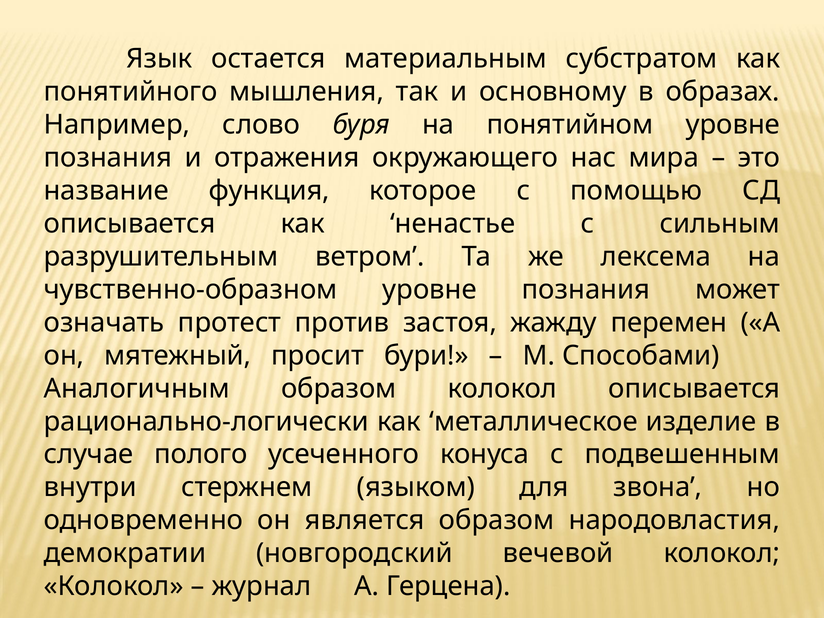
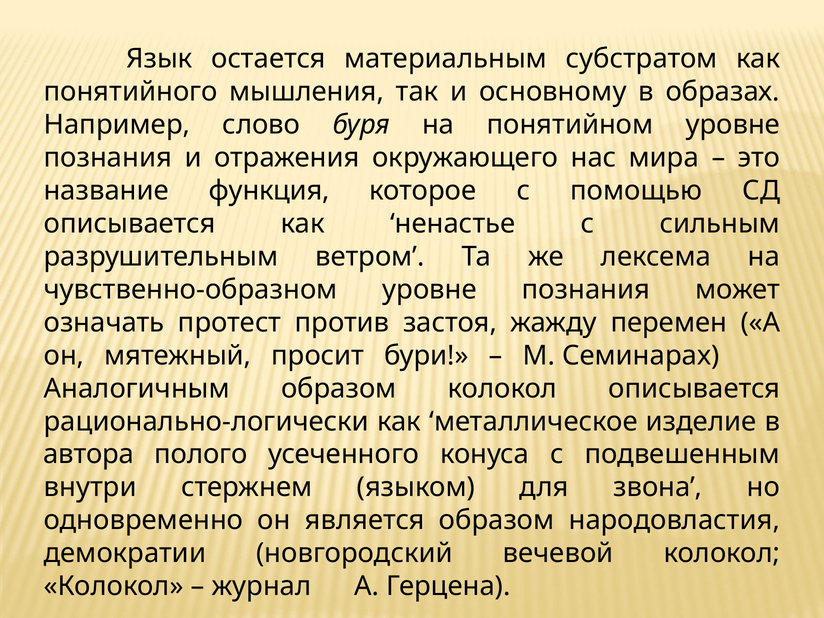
Способами: Способами -> Семинарах
случае: случае -> автора
